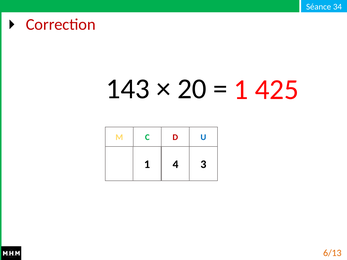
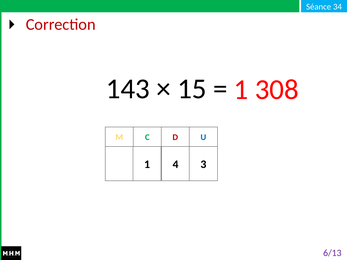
20: 20 -> 15
425: 425 -> 308
6/13 colour: orange -> purple
